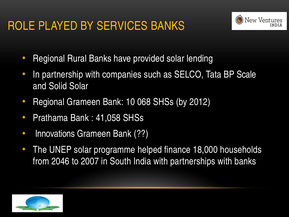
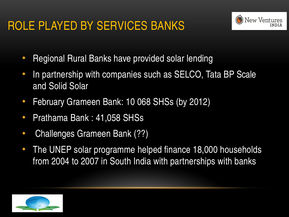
Regional at (49, 102): Regional -> February
Innovations: Innovations -> Challenges
2046: 2046 -> 2004
